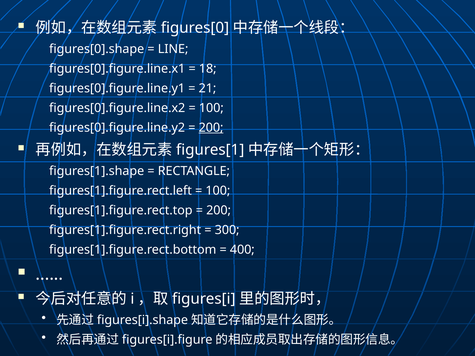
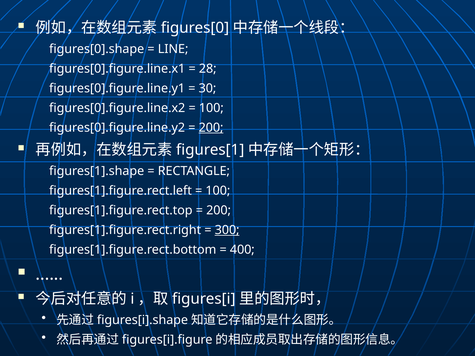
18: 18 -> 28
21: 21 -> 30
300 underline: none -> present
